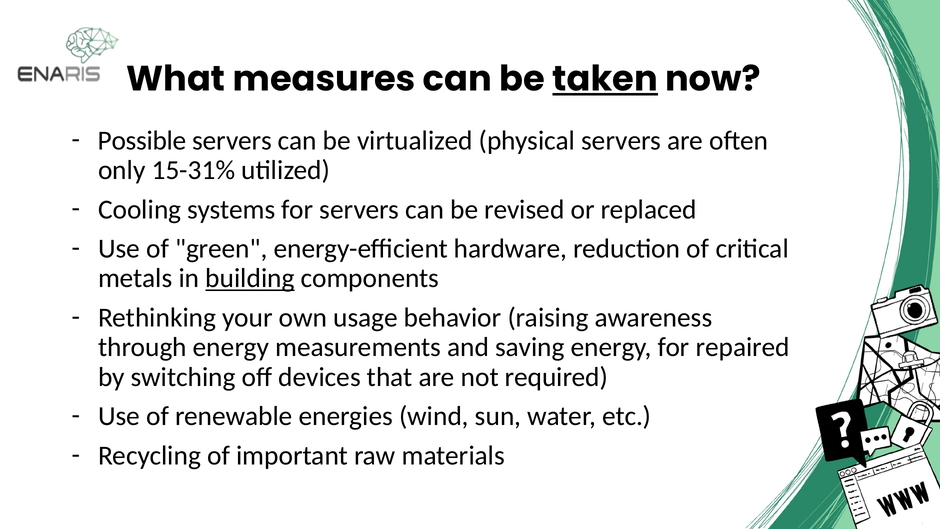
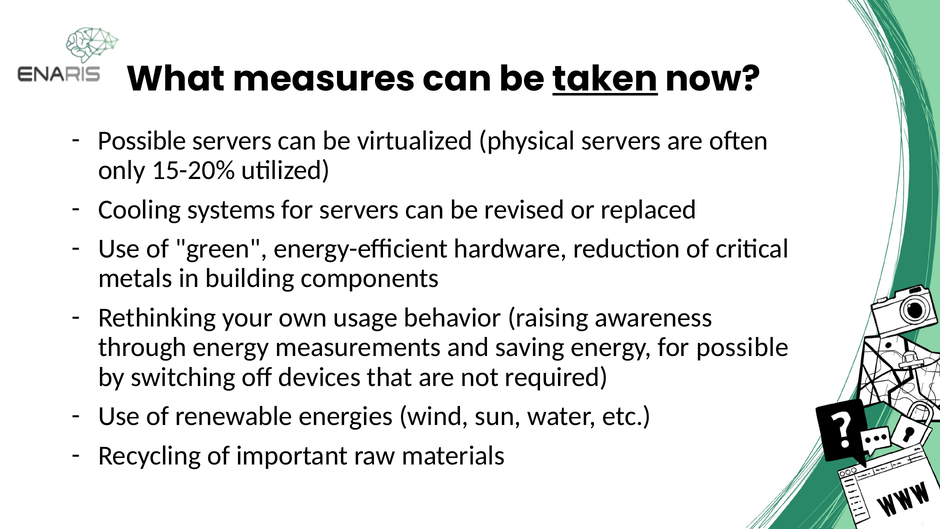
15-31%: 15-31% -> 15-20%
building underline: present -> none
for repaired: repaired -> possible
